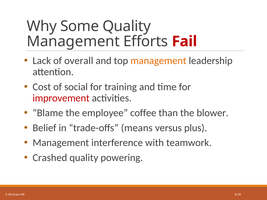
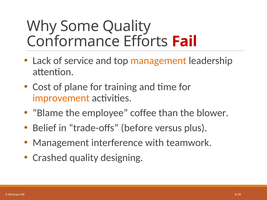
Management at (73, 41): Management -> Conformance
overall: overall -> service
social: social -> plane
improvement colour: red -> orange
means: means -> before
powering: powering -> designing
